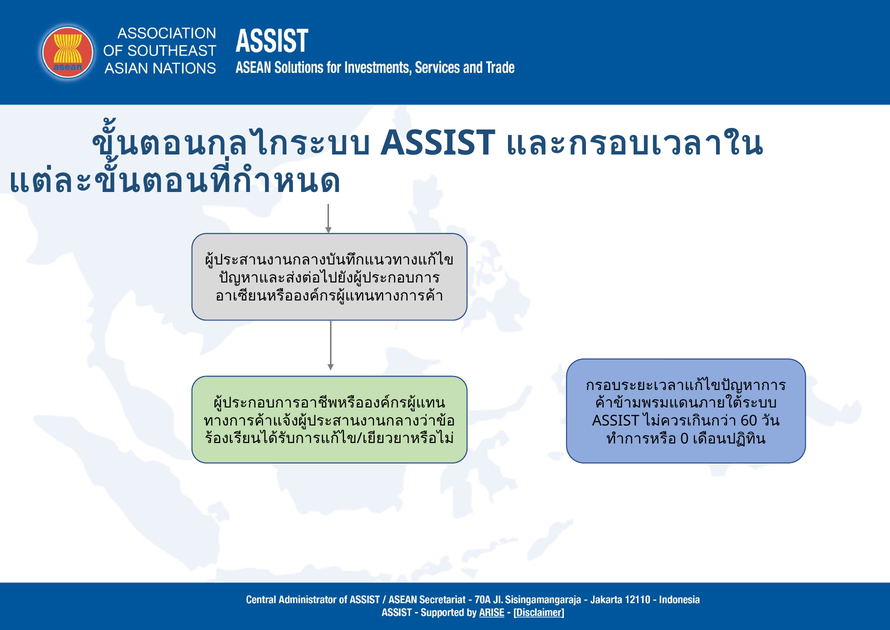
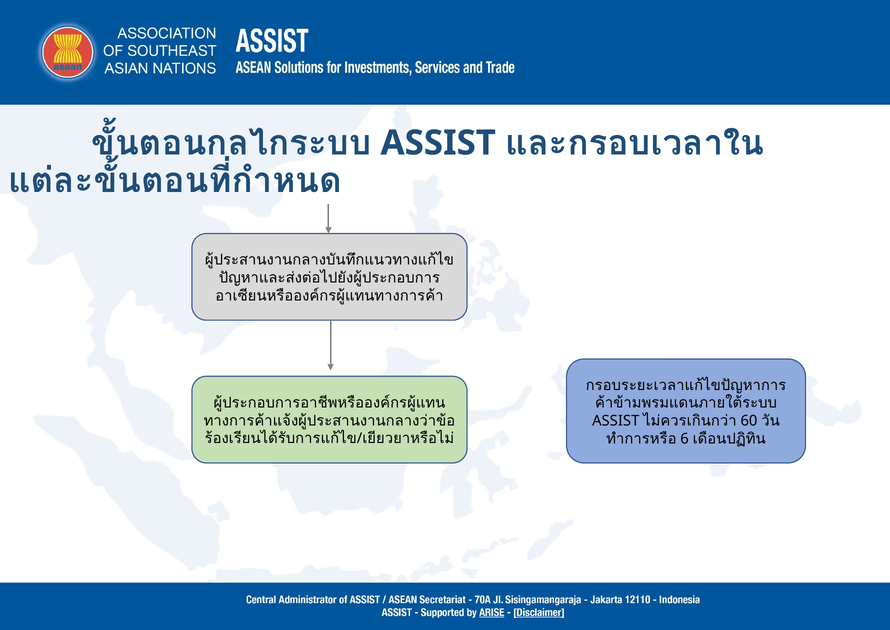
0: 0 -> 6
